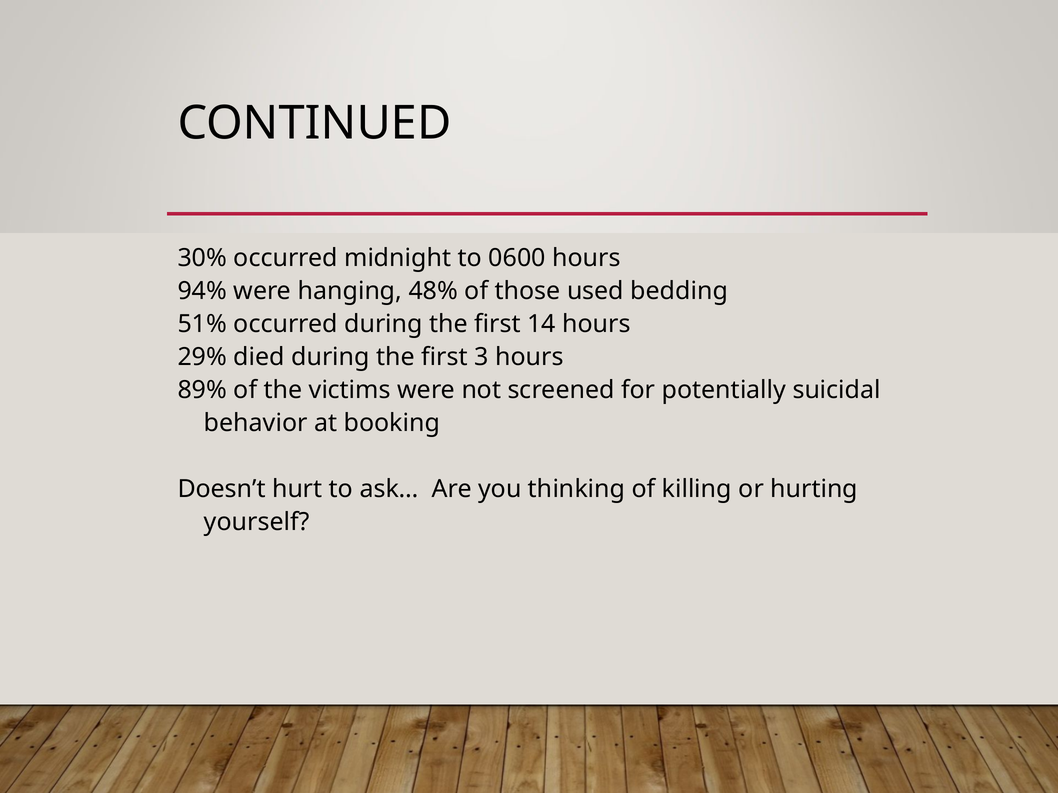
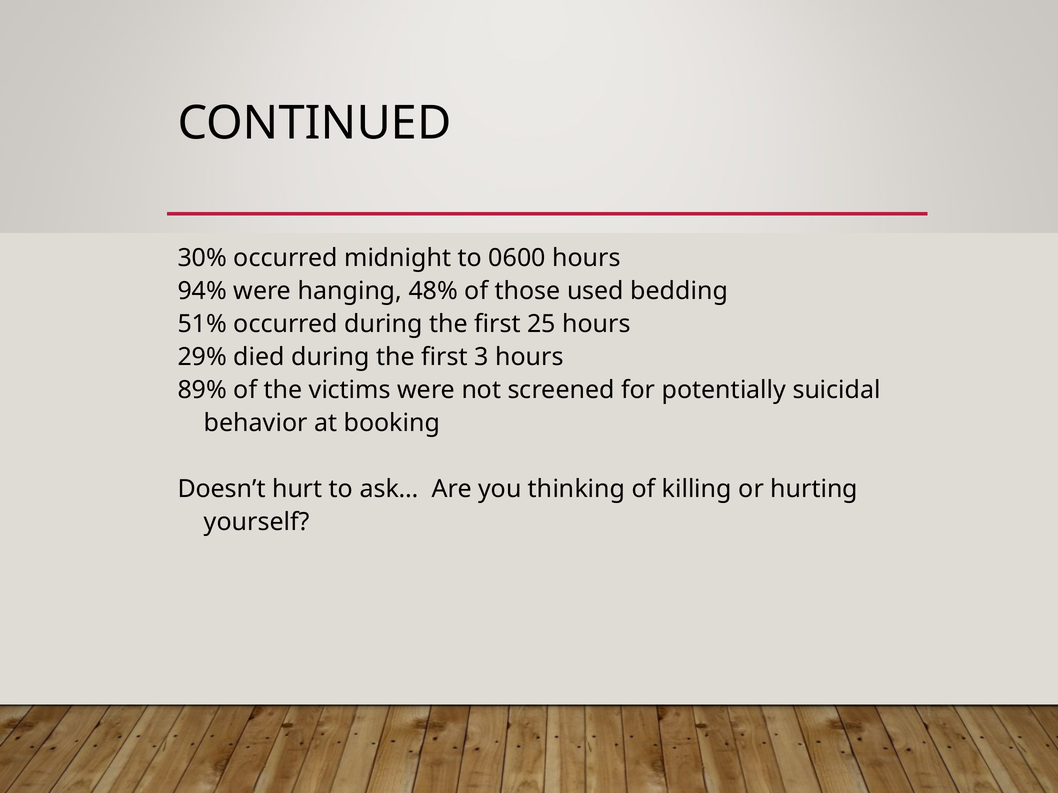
14: 14 -> 25
